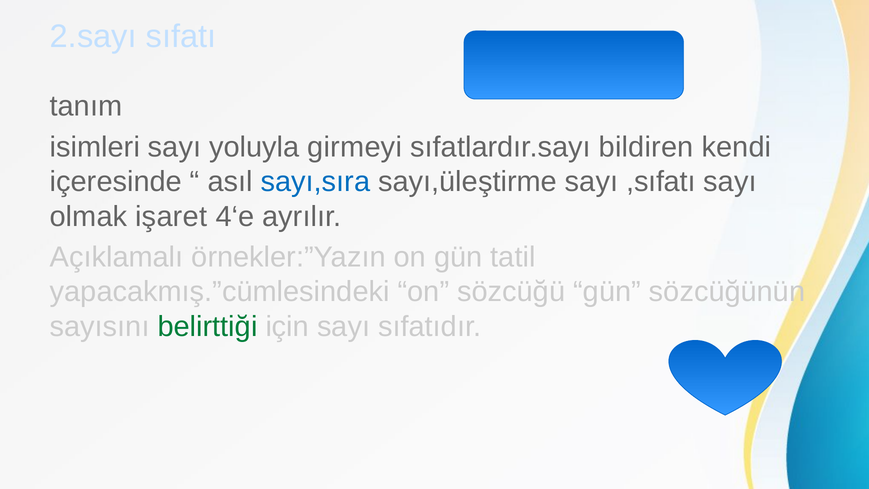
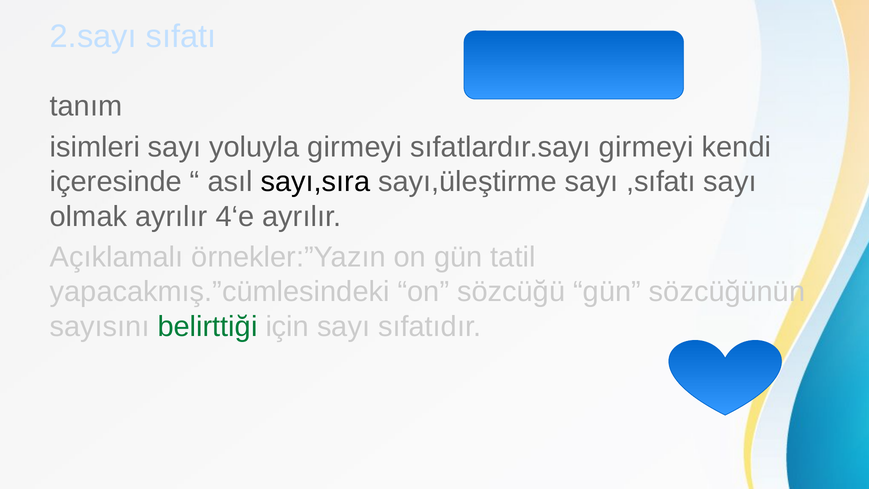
sıfatlardır.sayı bildiren: bildiren -> girmeyi
sayı,sıra colour: blue -> black
olmak işaret: işaret -> ayrılır
